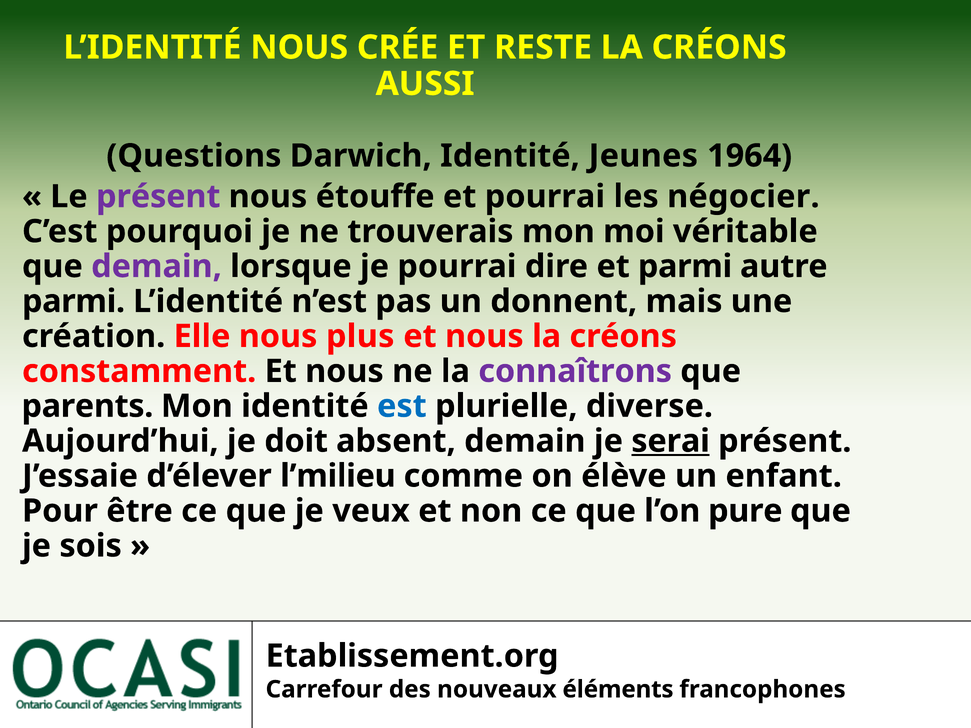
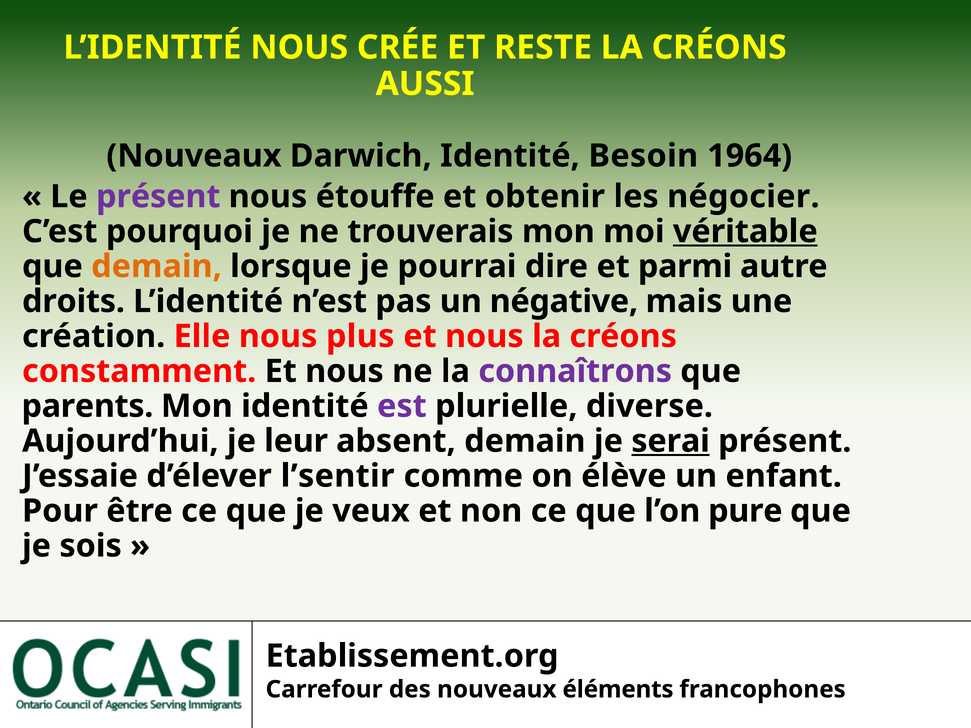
Questions at (194, 156): Questions -> Nouveaux
Jeunes: Jeunes -> Besoin
et pourrai: pourrai -> obtenir
véritable underline: none -> present
demain at (157, 267) colour: purple -> orange
parmi at (74, 301): parmi -> droits
donnent: donnent -> négative
est colour: blue -> purple
doit: doit -> leur
l’milieu: l’milieu -> l’sentir
